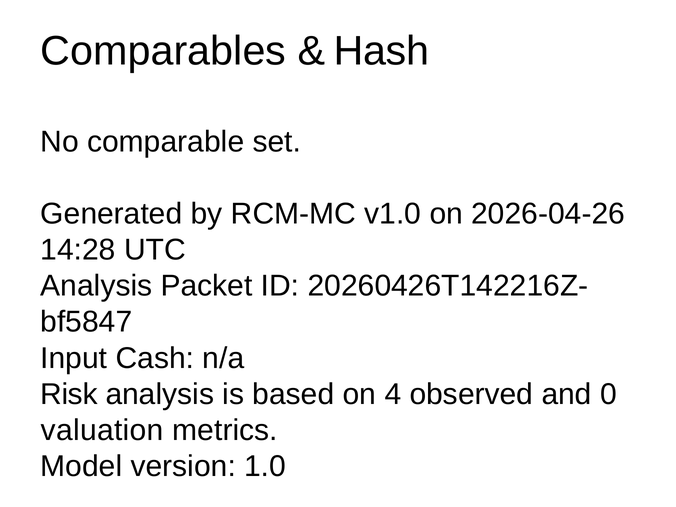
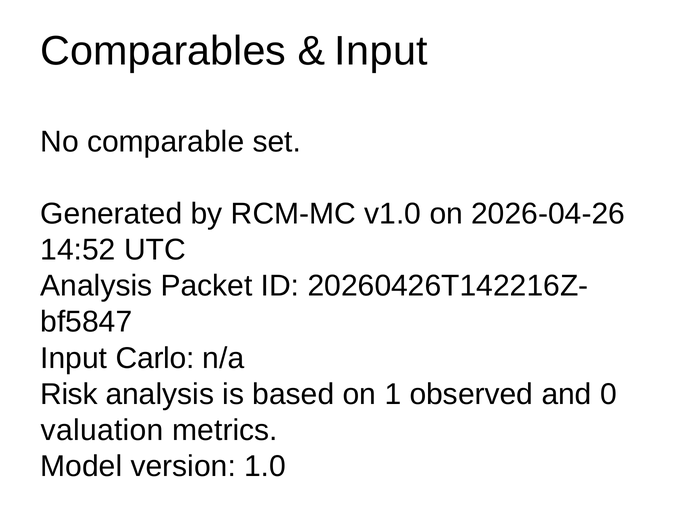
Hash at (382, 51): Hash -> Input
14:28: 14:28 -> 14:52
Cash: Cash -> Carlo
4: 4 -> 1
